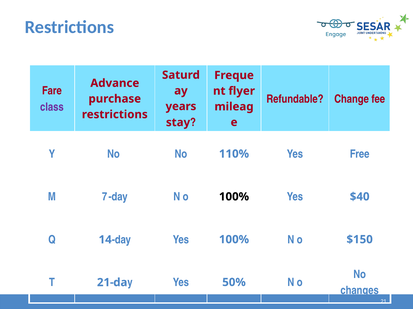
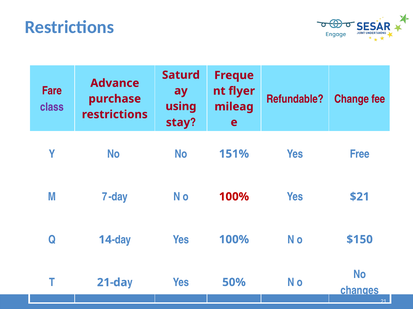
years: years -> using
110%: 110% -> 151%
100% at (234, 197) colour: black -> red
$40: $40 -> $21
